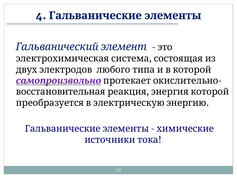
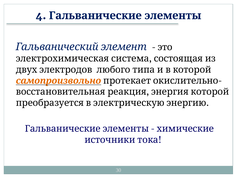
самопроизвольно colour: purple -> orange
